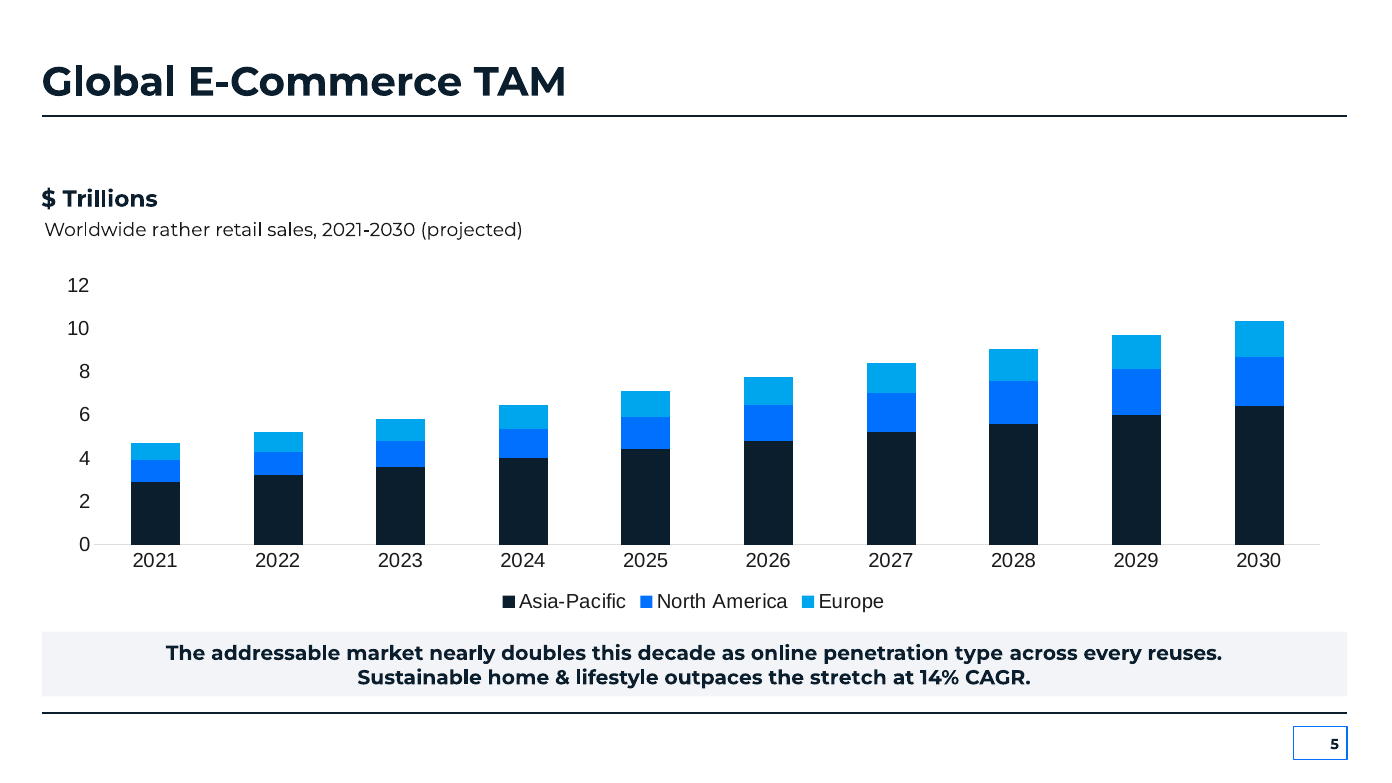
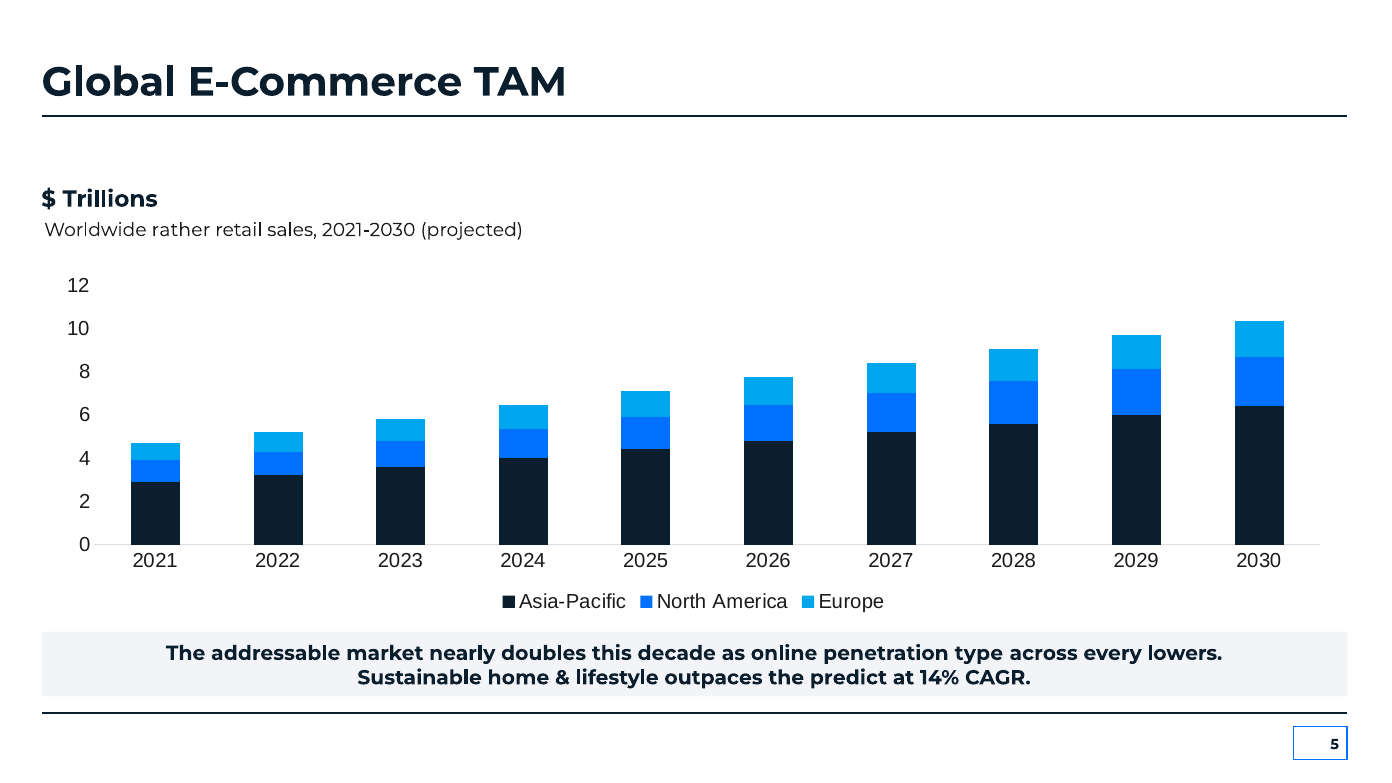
reuses: reuses -> lowers
stretch: stretch -> predict
